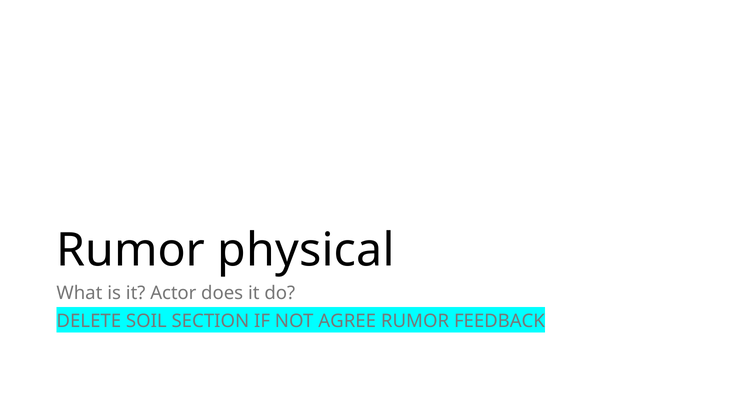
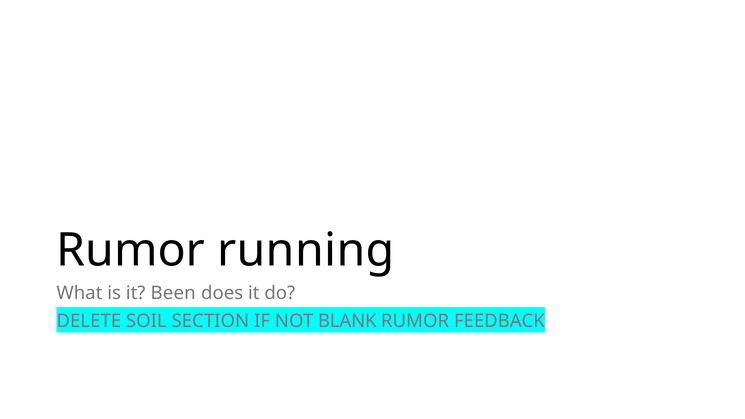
physical: physical -> running
Actor: Actor -> Been
AGREE: AGREE -> BLANK
